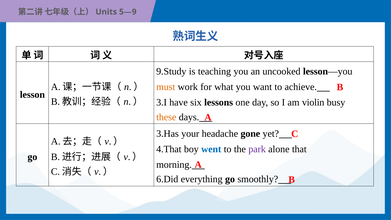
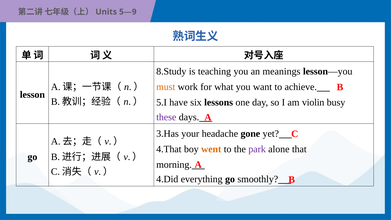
9.Study: 9.Study -> 8.Study
uncooked: uncooked -> meanings
3.I: 3.I -> 5.I
these colour: orange -> purple
went colour: blue -> orange
6.Did: 6.Did -> 4.Did
